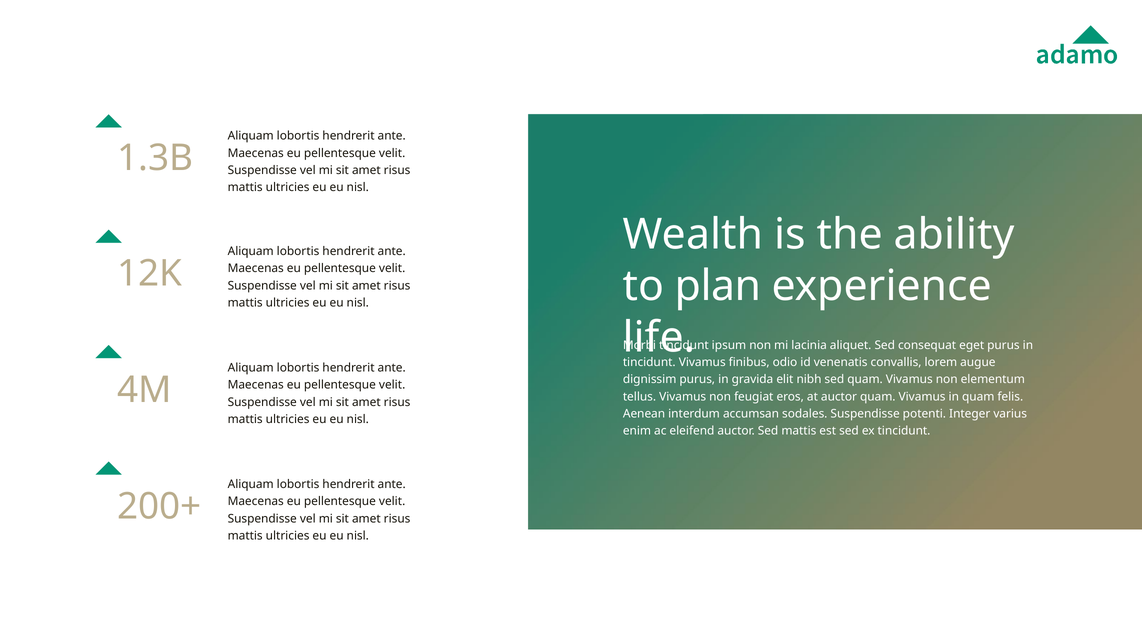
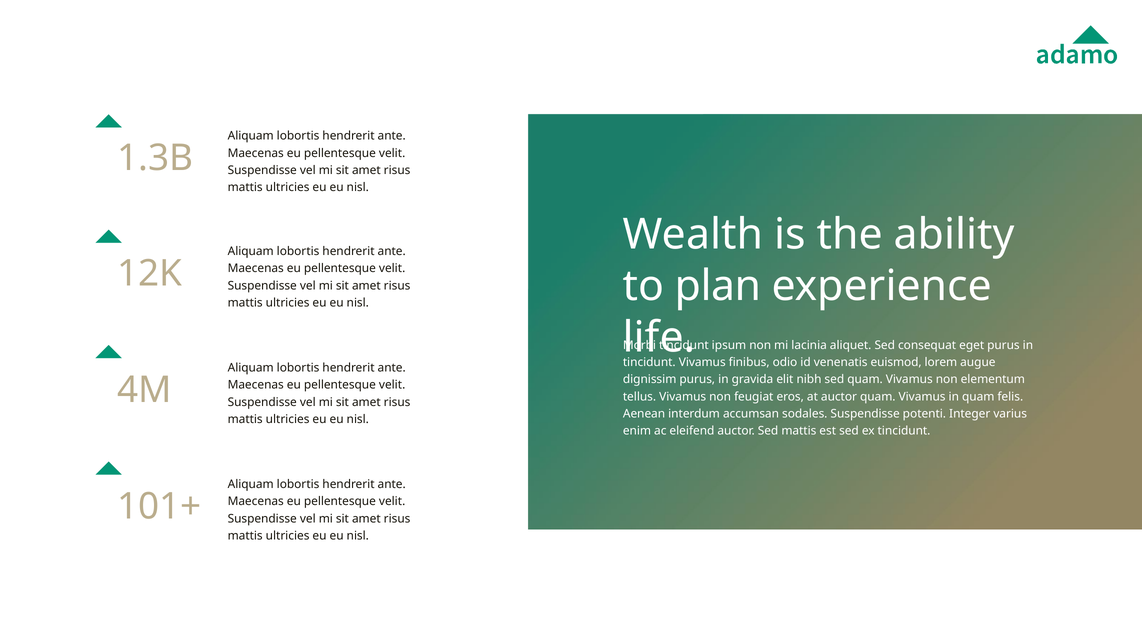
convallis: convallis -> euismod
200+: 200+ -> 101+
